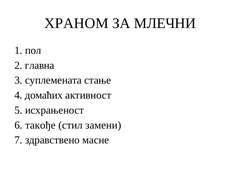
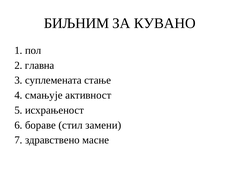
ХРАНОМ: ХРАНОМ -> БИЉНИМ
МЛЕЧНИ: МЛЕЧНИ -> КУВАНО
домаћих: домаћих -> смањује
такође: такође -> бораве
